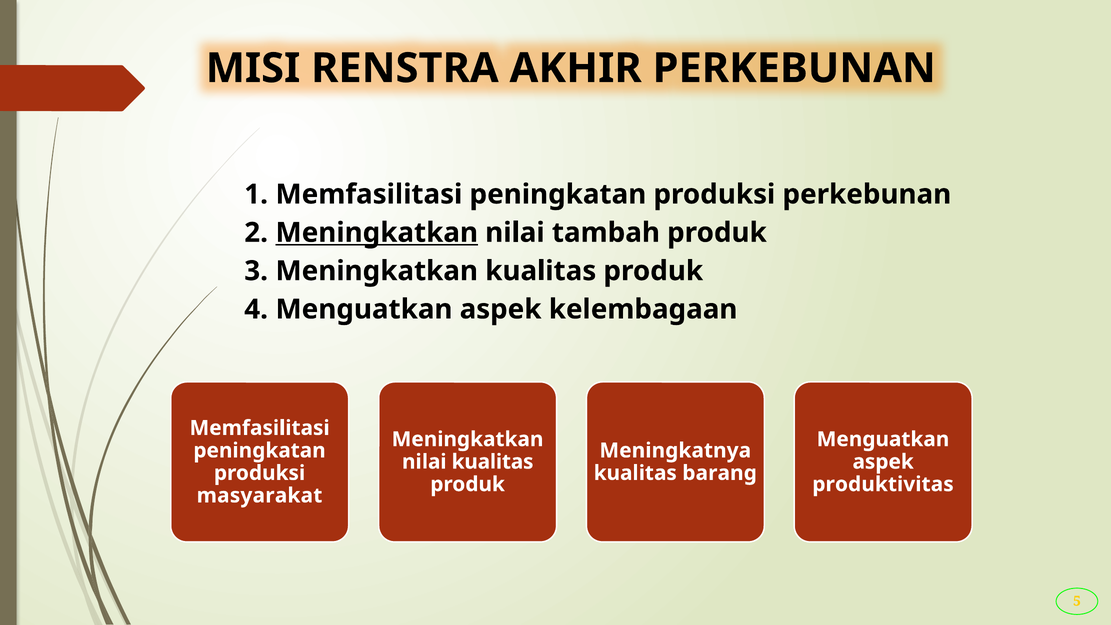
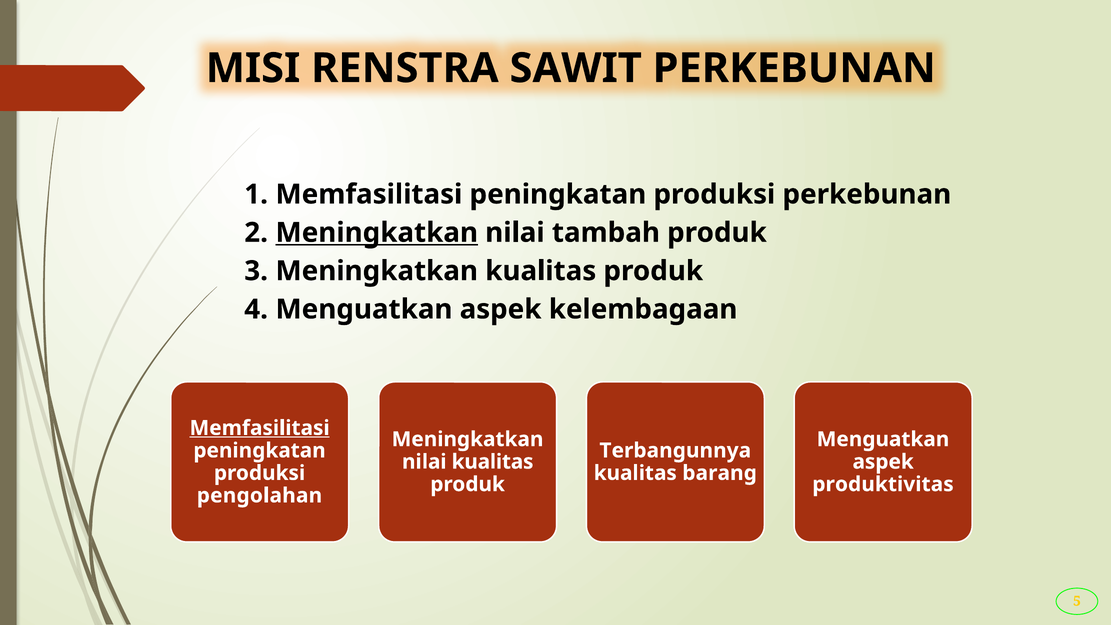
AKHIR: AKHIR -> SAWIT
Memfasilitasi at (260, 428) underline: none -> present
Meningkatnya: Meningkatnya -> Terbangunnya
masyarakat: masyarakat -> pengolahan
